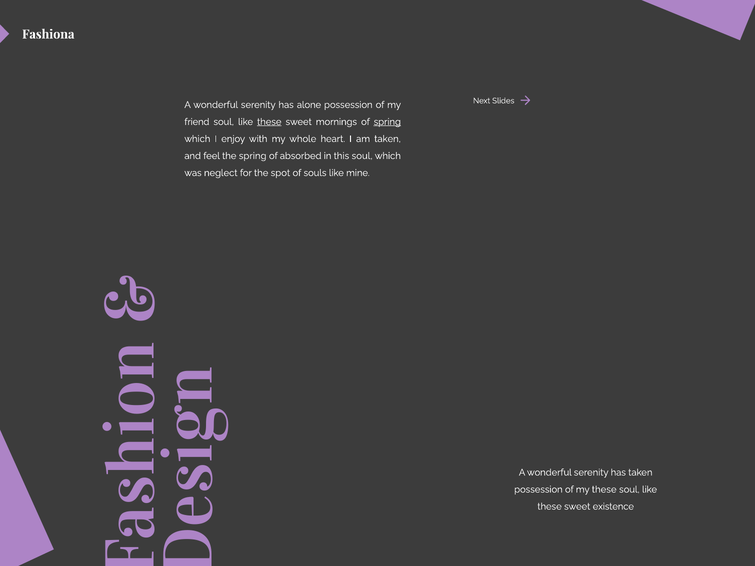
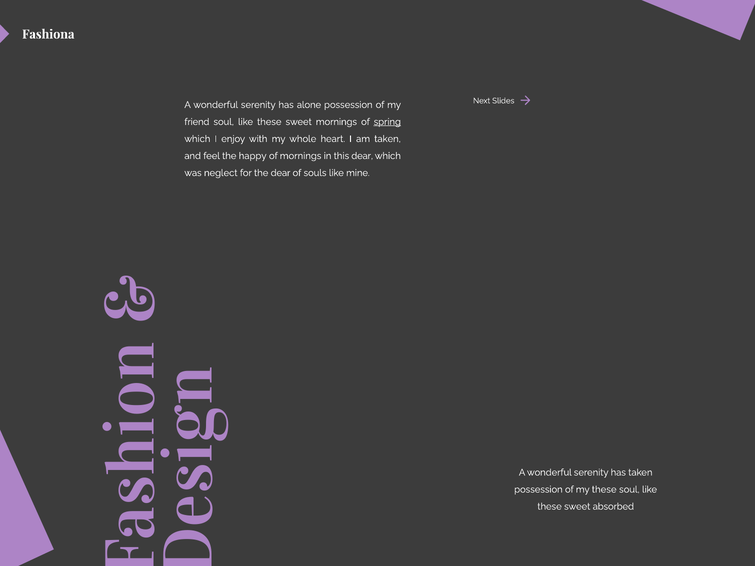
these at (269, 122) underline: present -> none
the spring: spring -> happy
of absorbed: absorbed -> mornings
this soul: soul -> dear
the spot: spot -> dear
existence: existence -> absorbed
